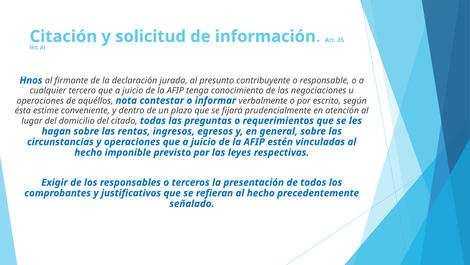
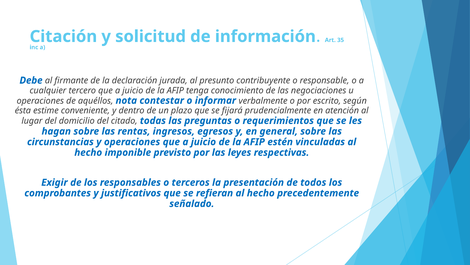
Hnos: Hnos -> Debe
